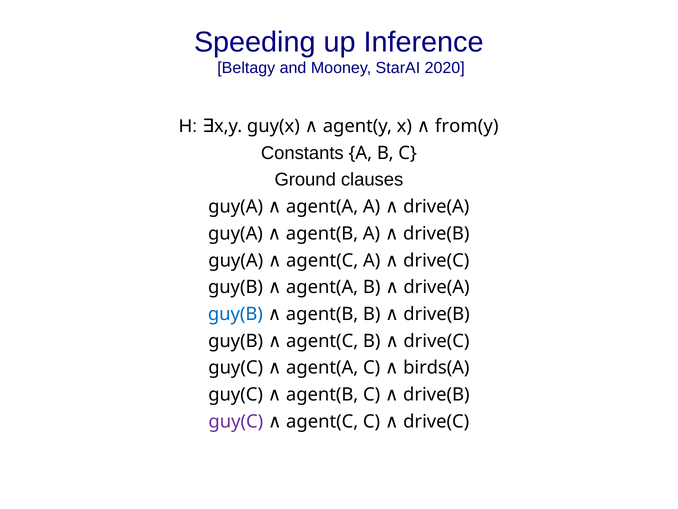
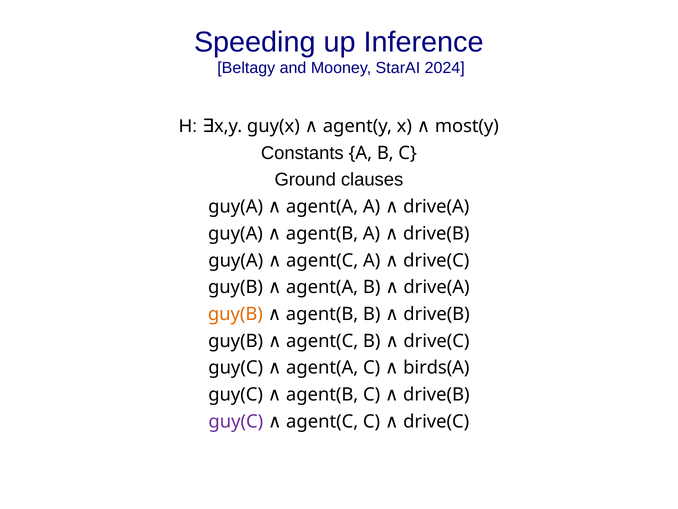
2020: 2020 -> 2024
from(y: from(y -> most(y
guy(B at (235, 314) colour: blue -> orange
